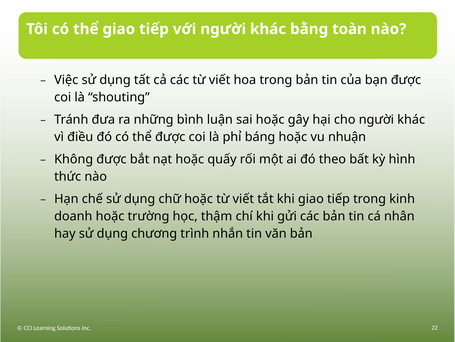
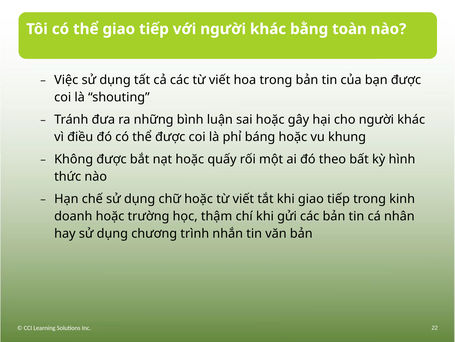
nhuận: nhuận -> khung
